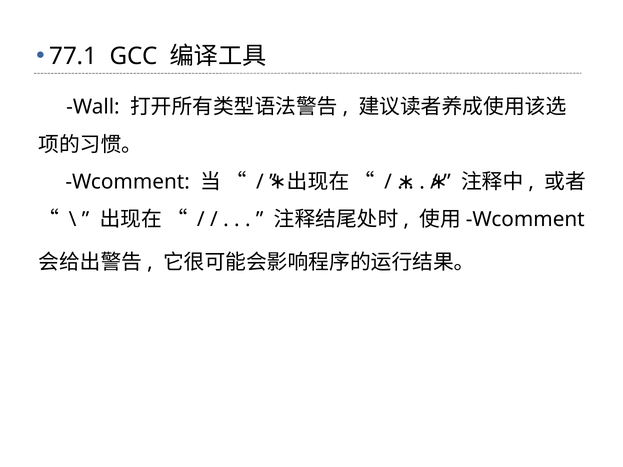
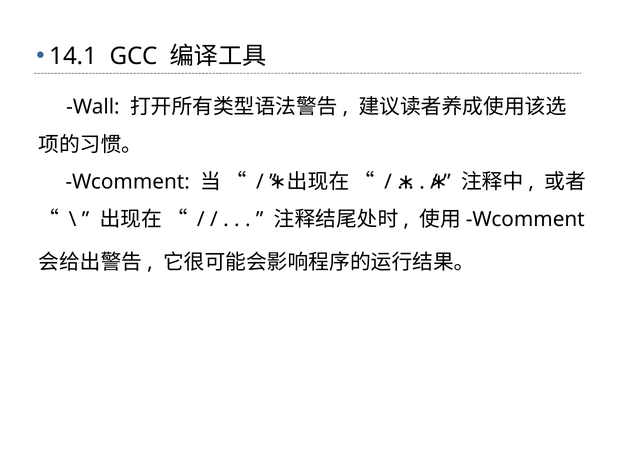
77.1: 77.1 -> 14.1
